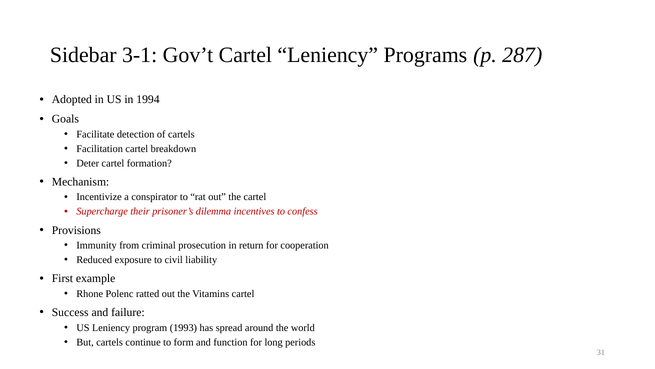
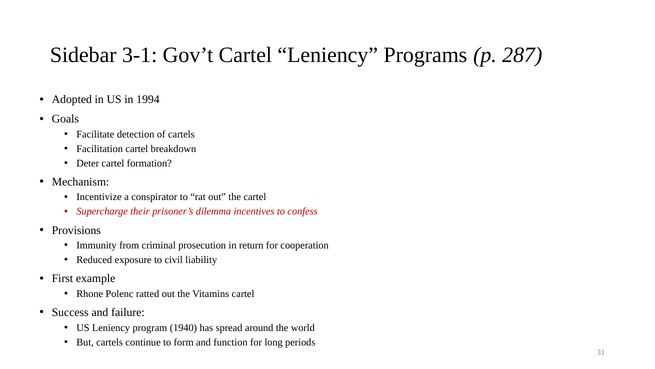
1993: 1993 -> 1940
